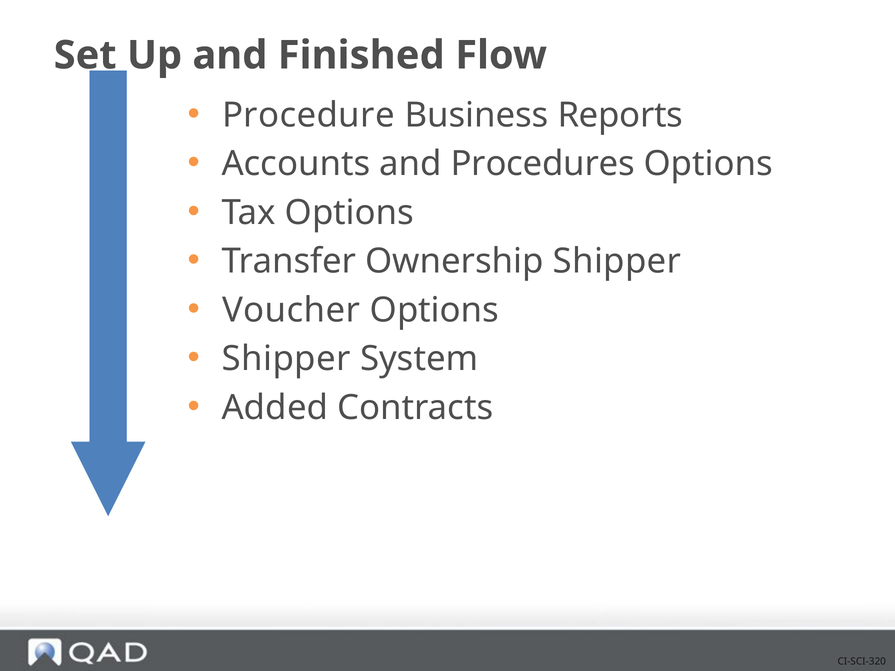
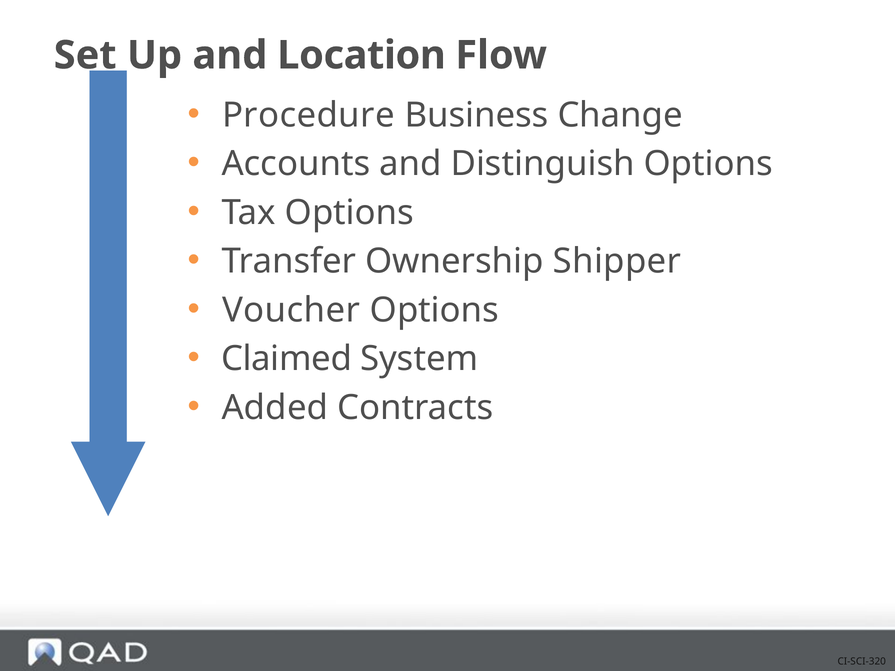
Finished: Finished -> Location
Reports: Reports -> Change
Procedures: Procedures -> Distinguish
Shipper at (286, 359): Shipper -> Claimed
